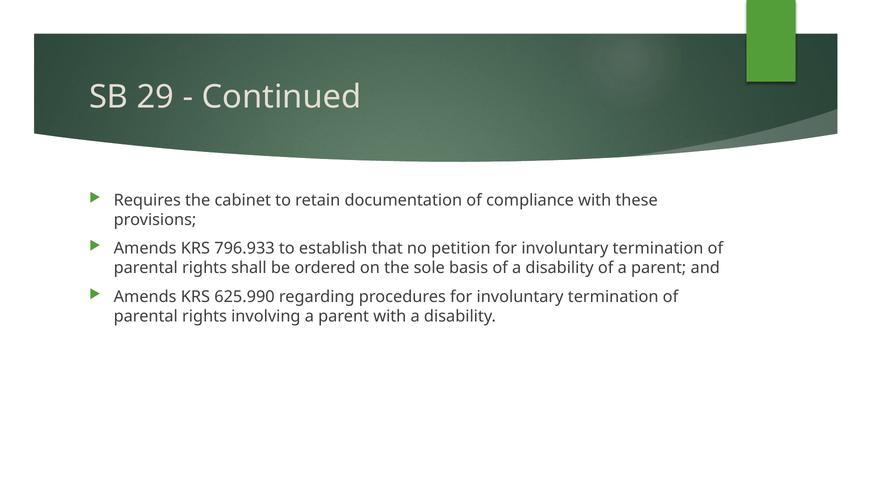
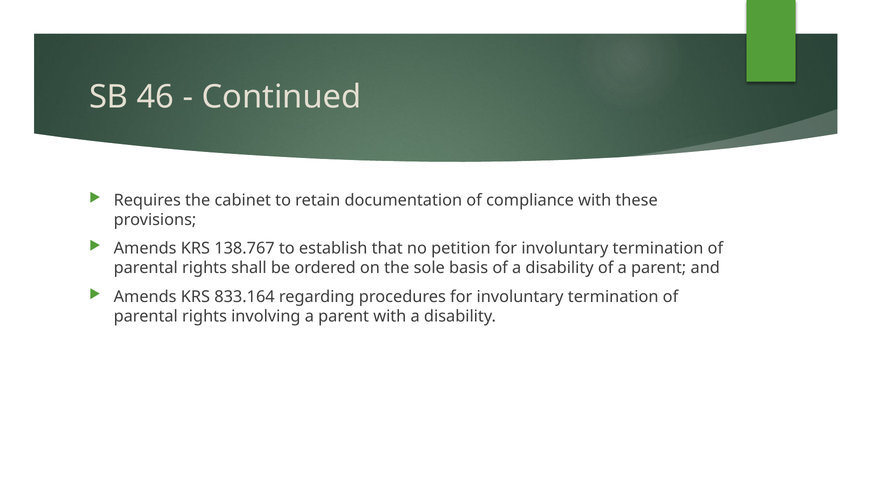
29: 29 -> 46
796.933: 796.933 -> 138.767
625.990: 625.990 -> 833.164
